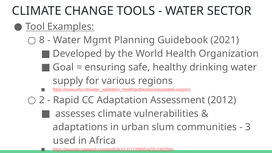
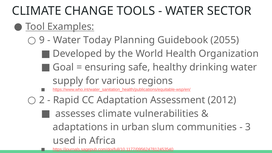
8: 8 -> 9
Mgmt: Mgmt -> Today
2021: 2021 -> 2055
